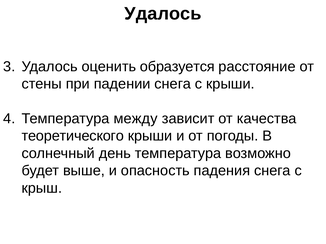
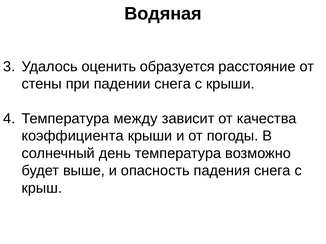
Удалось at (163, 14): Удалось -> Водяная
теоретического: теоретического -> коэффициента
